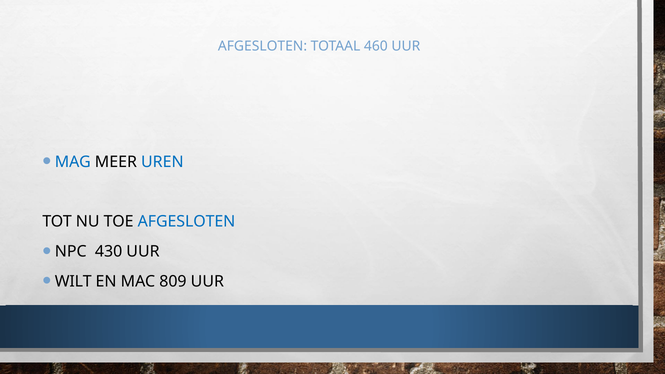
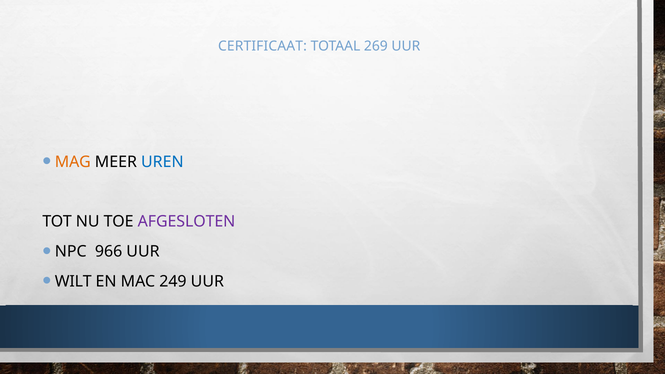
AFGESLOTEN at (263, 46): AFGESLOTEN -> CERTIFICAAT
460: 460 -> 269
MAG colour: blue -> orange
AFGESLOTEN at (187, 222) colour: blue -> purple
430: 430 -> 966
809: 809 -> 249
